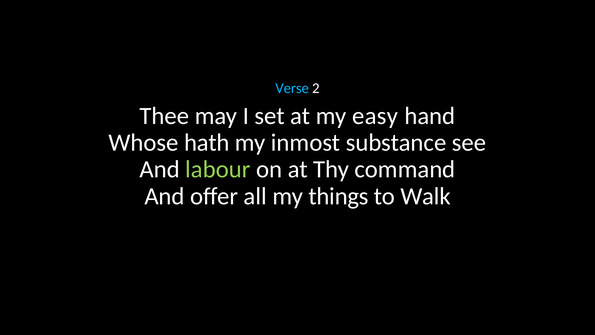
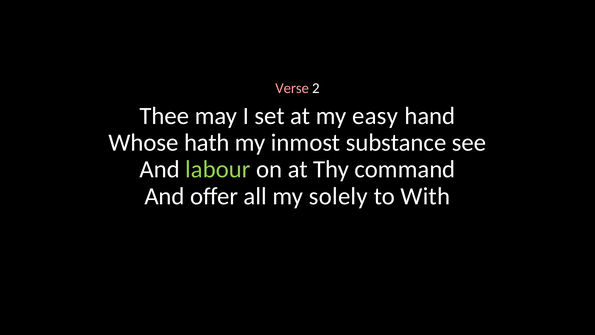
Verse colour: light blue -> pink
things: things -> solely
Walk: Walk -> With
